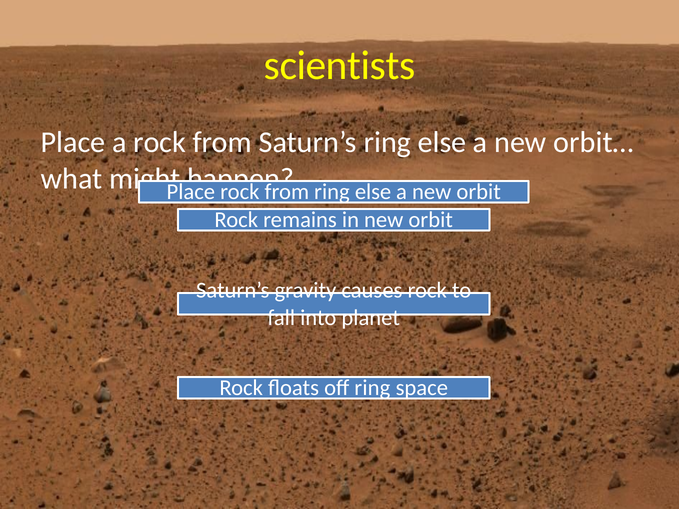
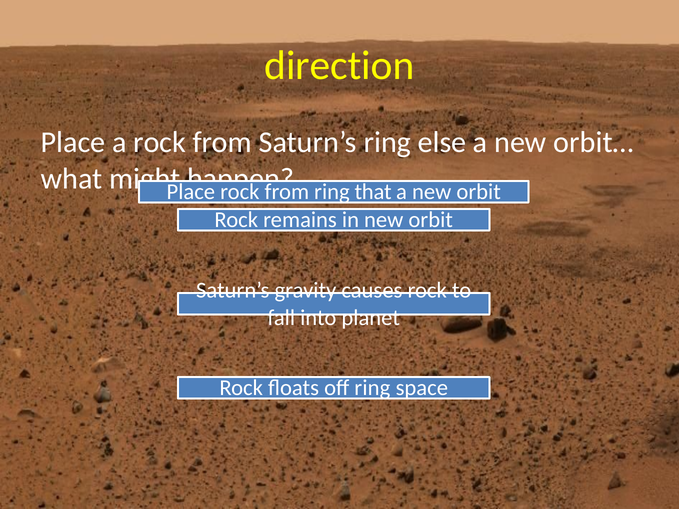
scientists: scientists -> direction
else at (373, 192): else -> that
